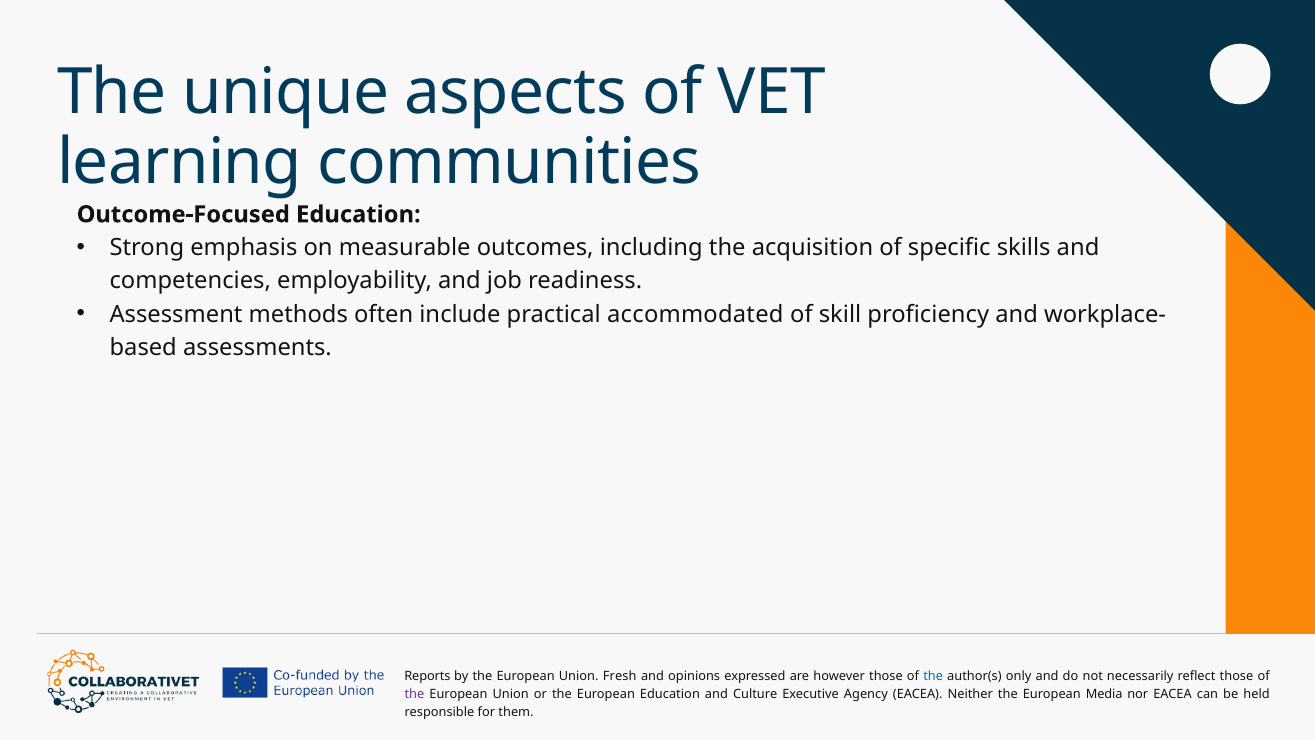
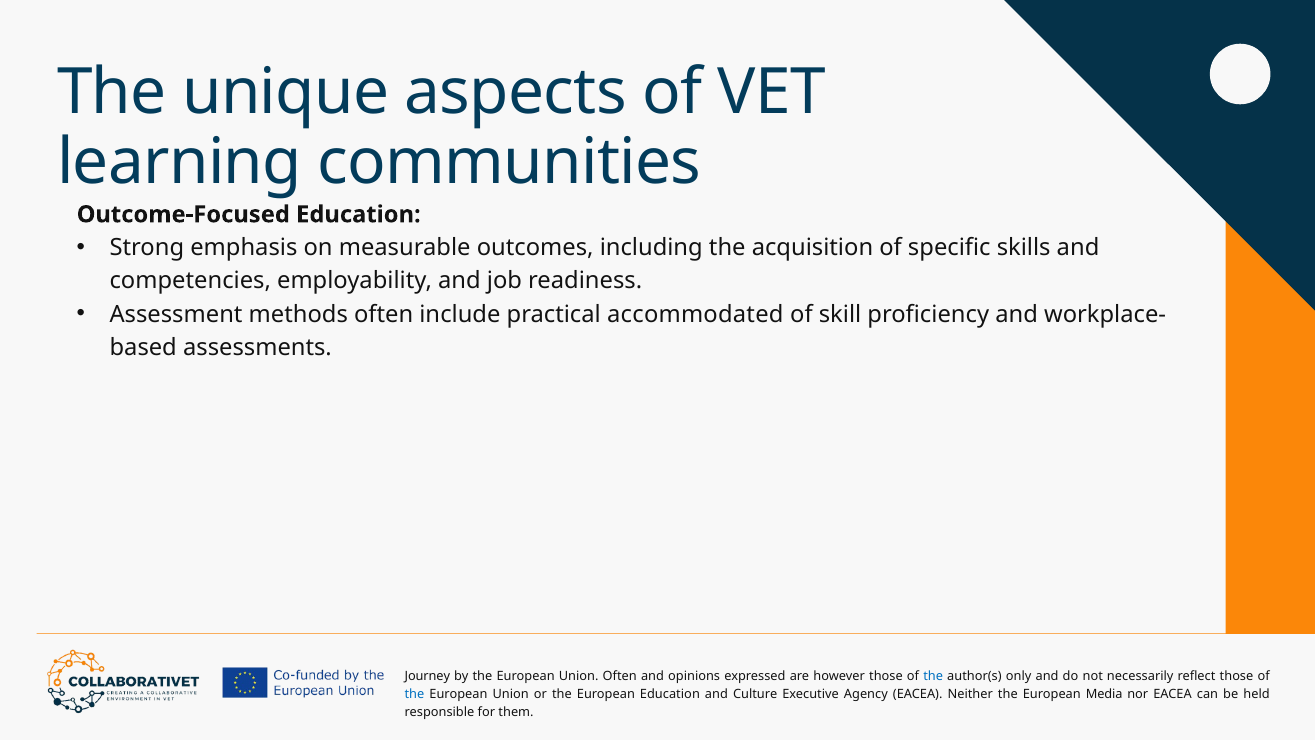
Reports: Reports -> Journey
Union Fresh: Fresh -> Often
the at (414, 694) colour: purple -> blue
